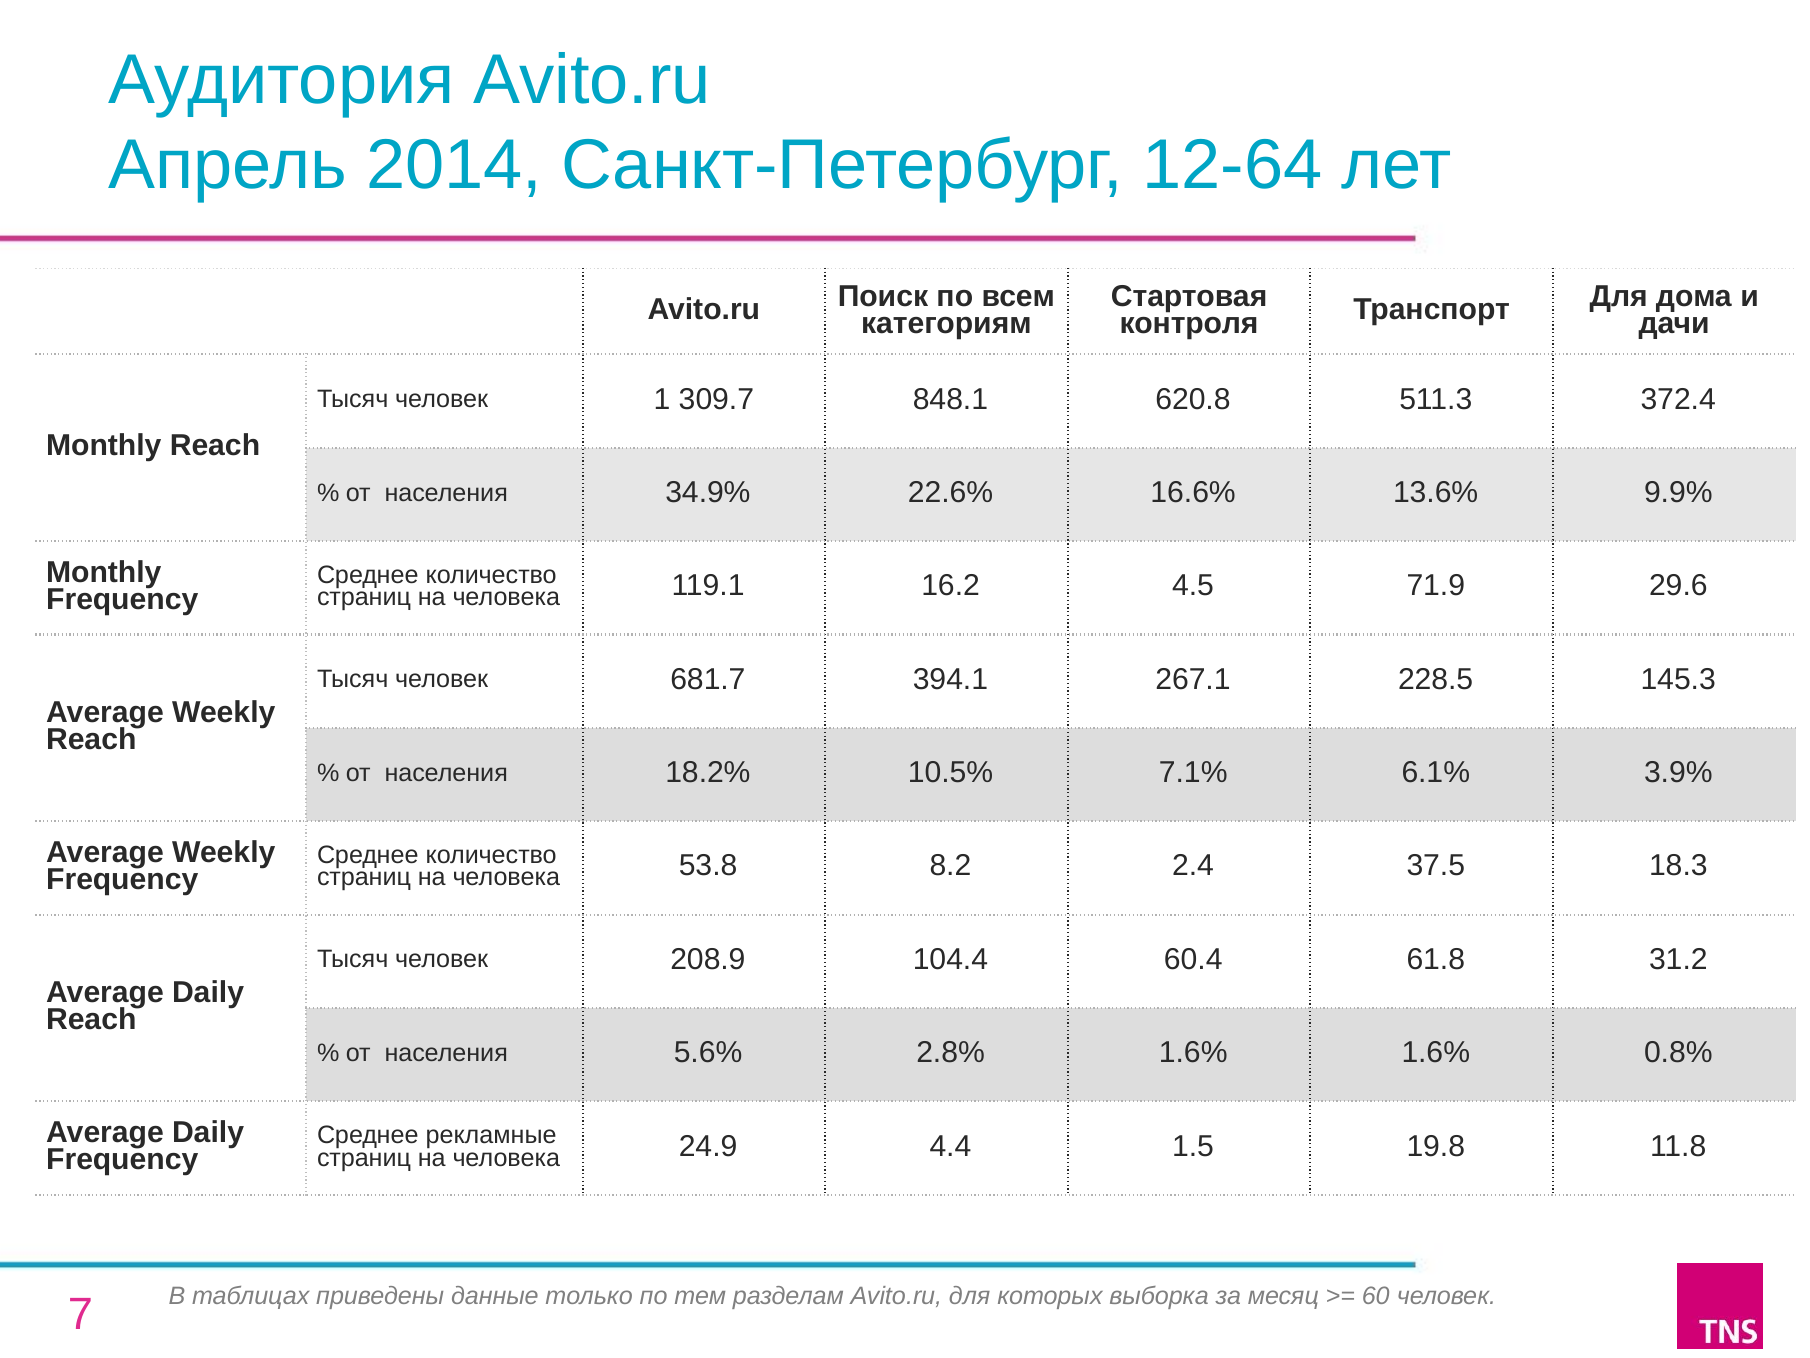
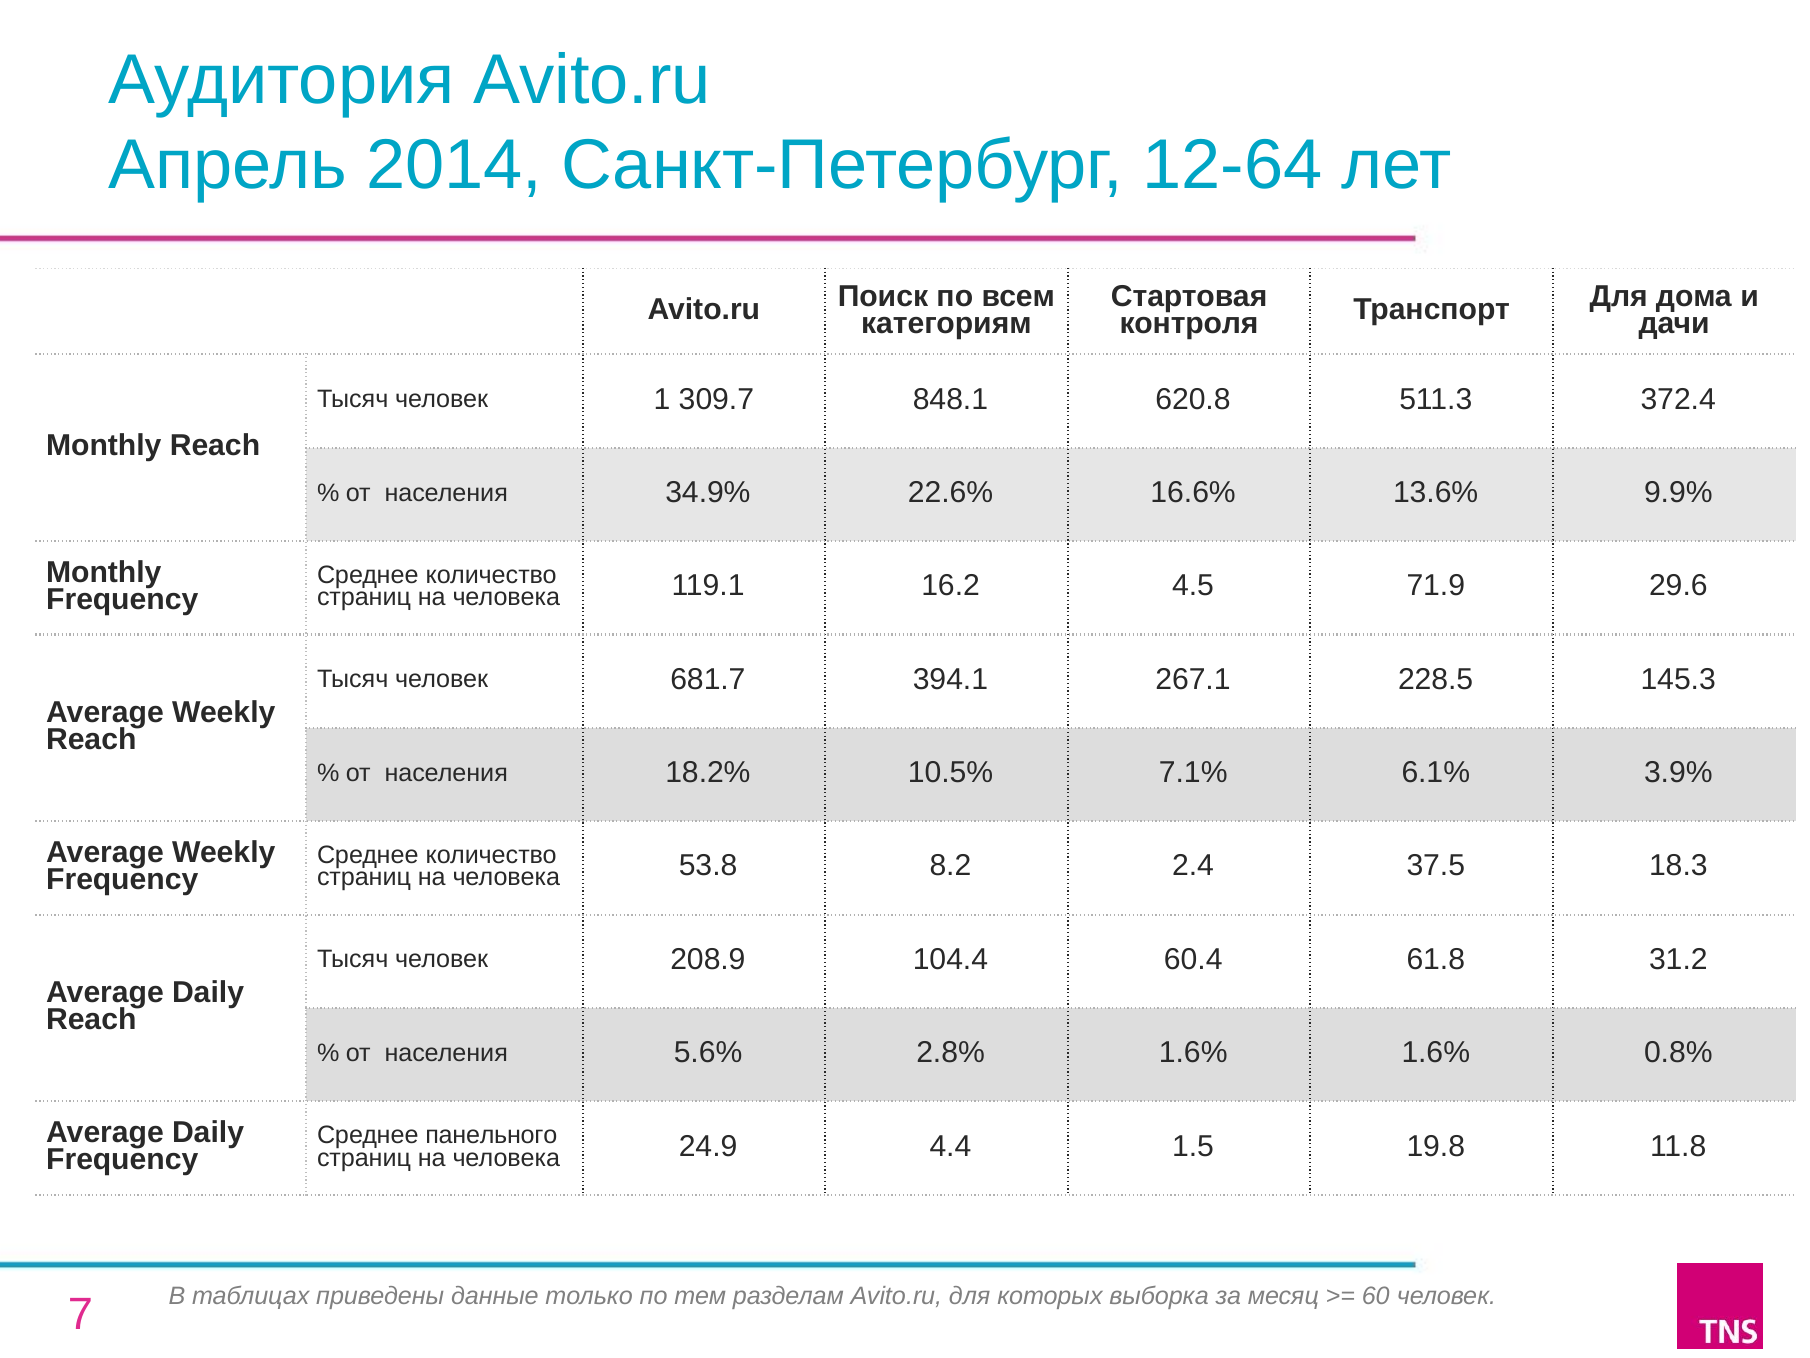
рекламные: рекламные -> панельного
